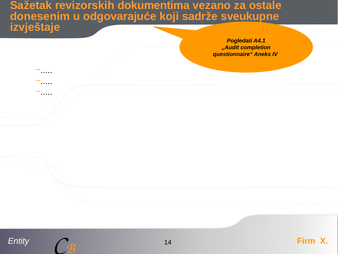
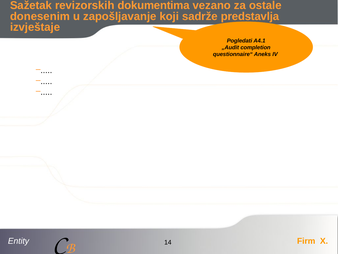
odgovarajuće: odgovarajuće -> zapošljavanje
sveukupne: sveukupne -> predstavlja
